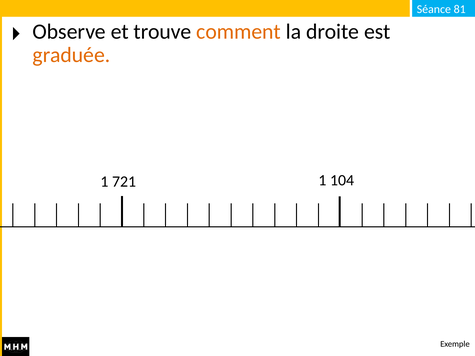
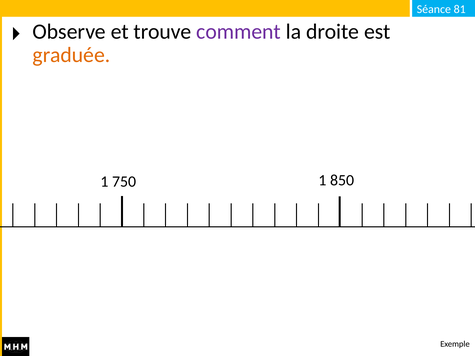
comment colour: orange -> purple
721: 721 -> 750
104: 104 -> 850
